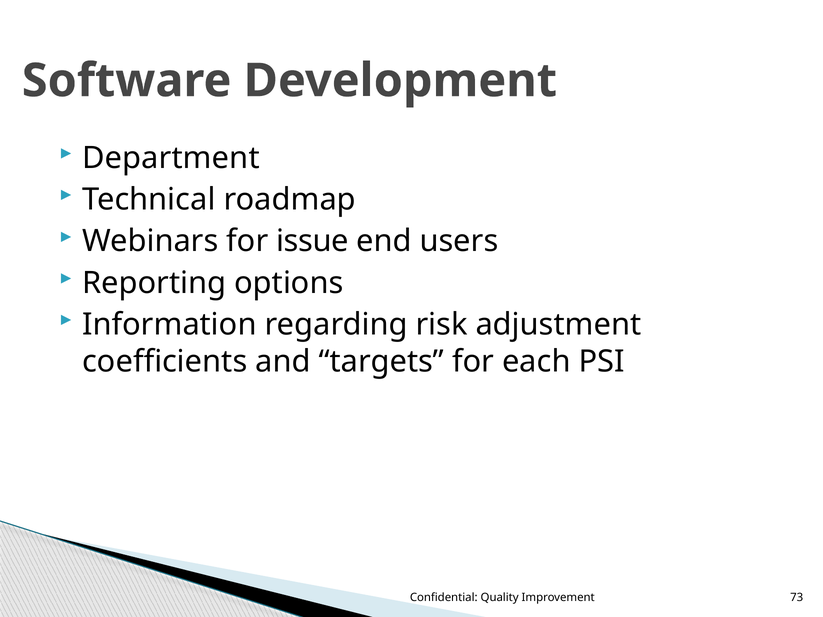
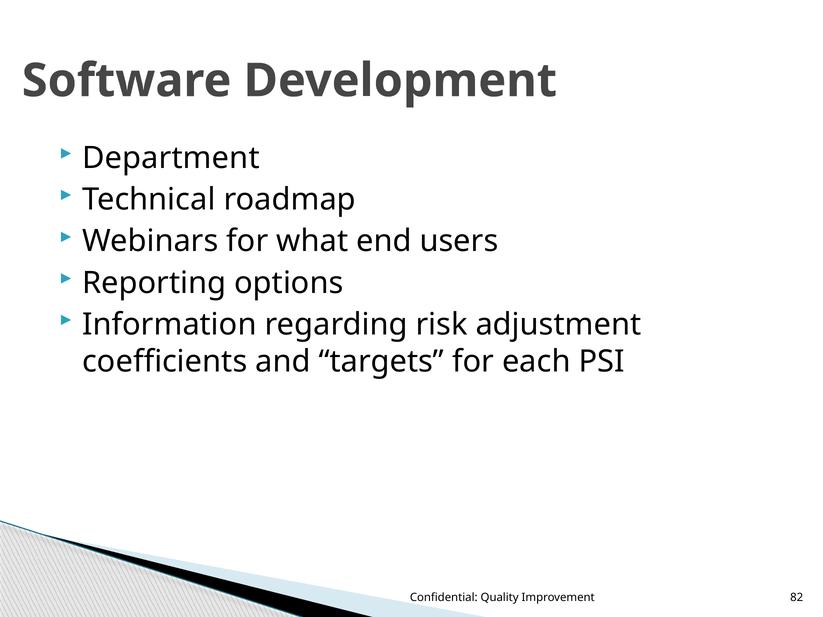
issue: issue -> what
73: 73 -> 82
